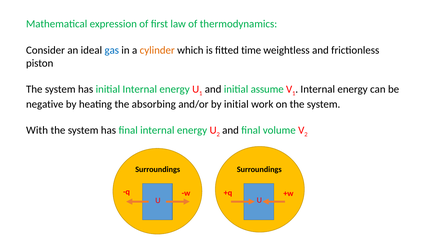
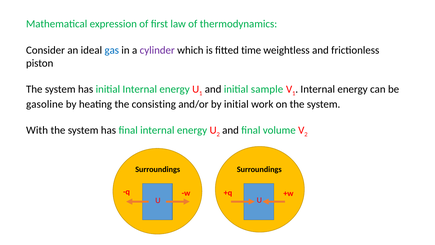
cylinder colour: orange -> purple
assume: assume -> sample
negative: negative -> gasoline
absorbing: absorbing -> consisting
